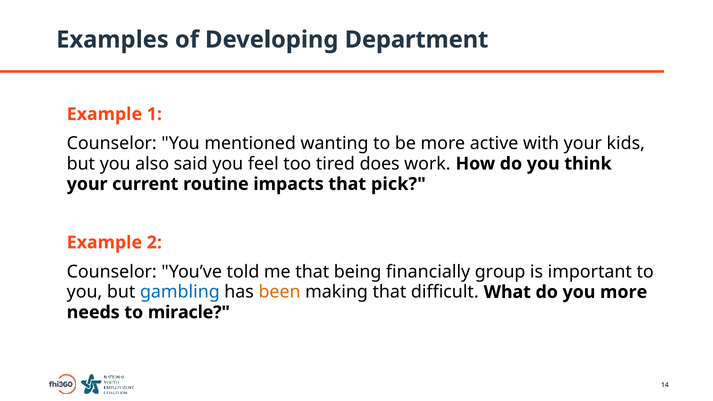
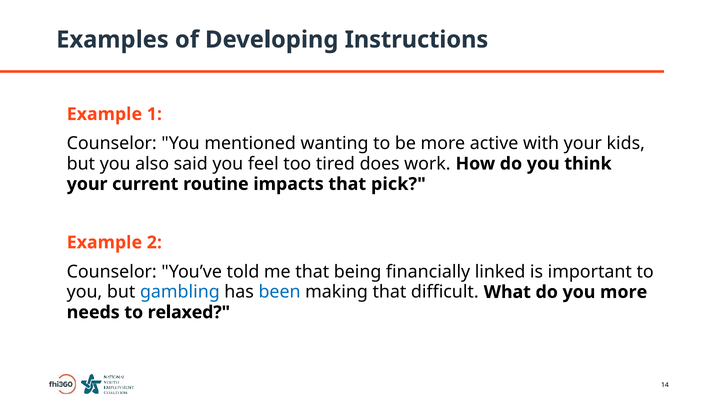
Department: Department -> Instructions
group: group -> linked
been colour: orange -> blue
miracle: miracle -> relaxed
